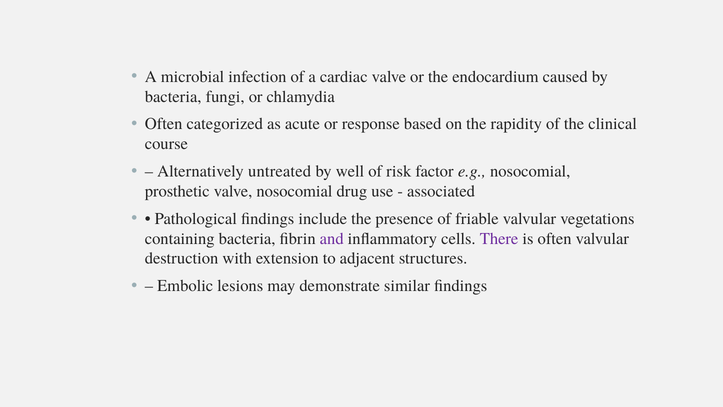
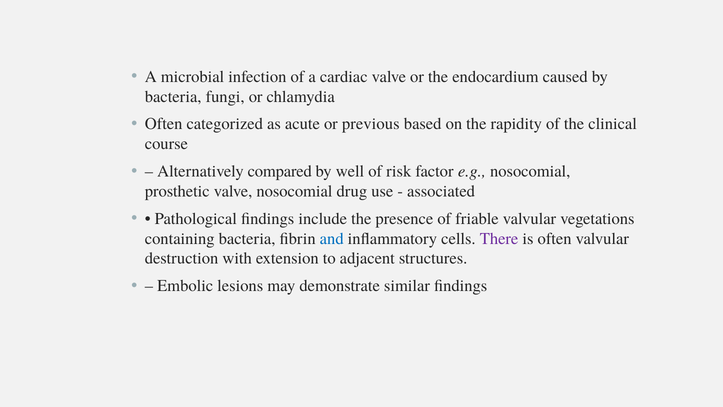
response: response -> previous
untreated: untreated -> compared
and colour: purple -> blue
